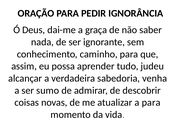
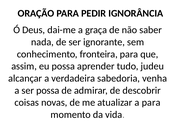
caminho: caminho -> fronteira
ser sumo: sumo -> possa
